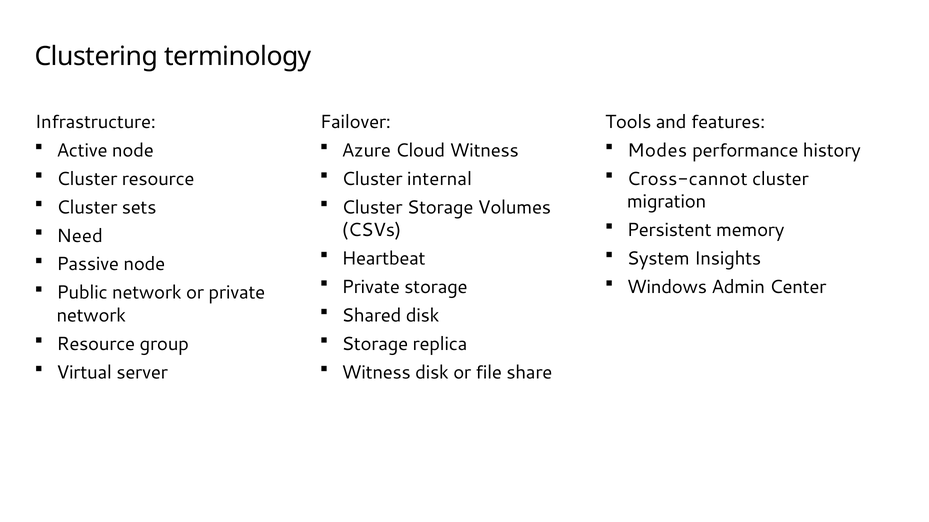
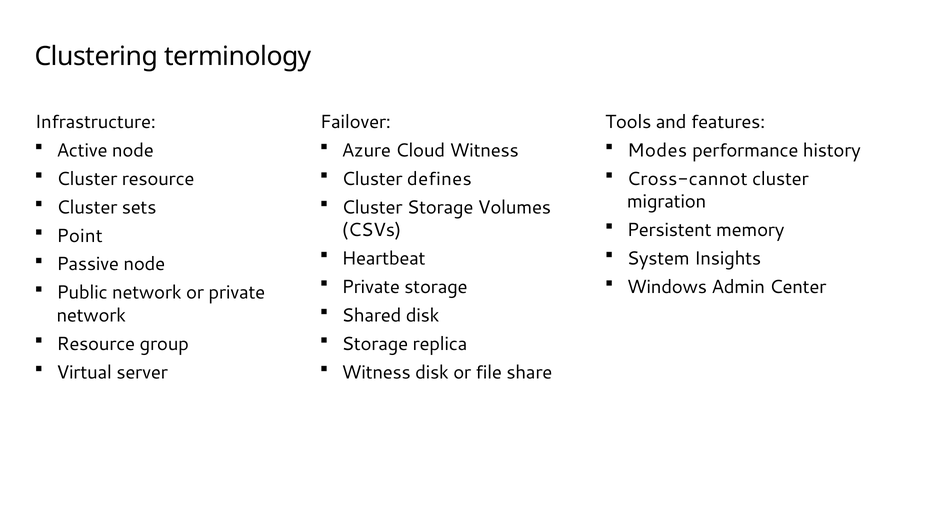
internal: internal -> defines
Need: Need -> Point
